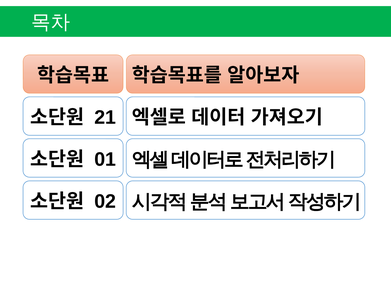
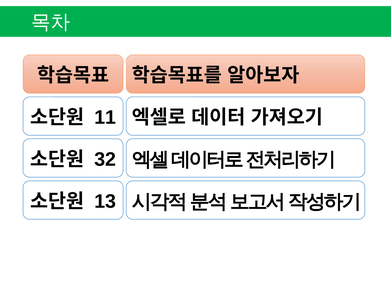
21: 21 -> 11
01: 01 -> 32
02: 02 -> 13
